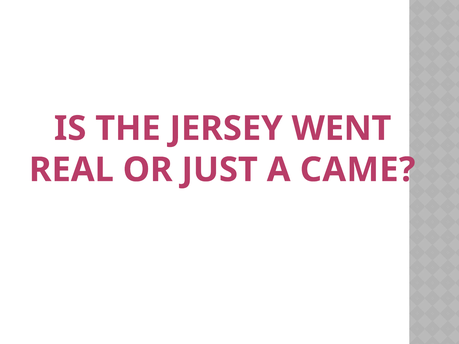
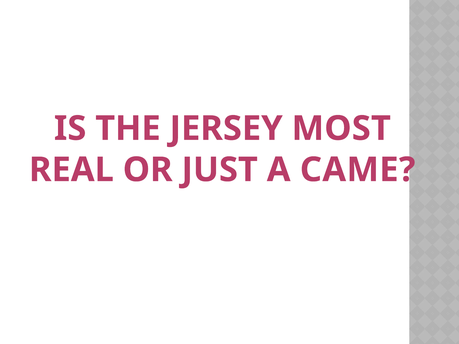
WENT: WENT -> MOST
